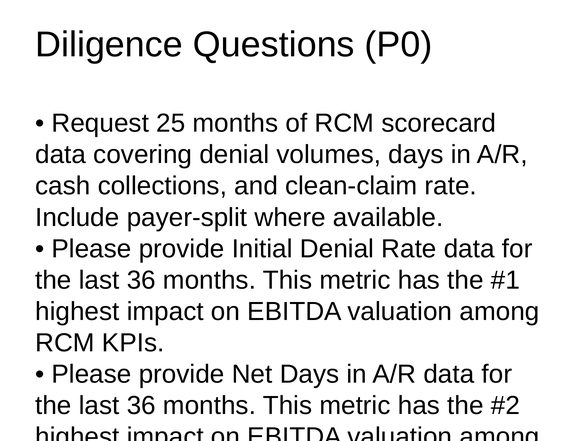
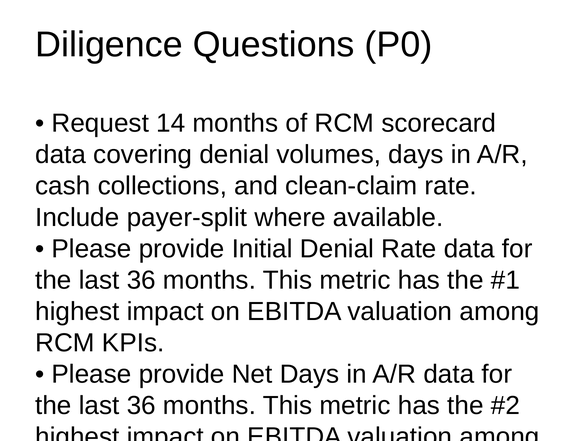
25: 25 -> 14
